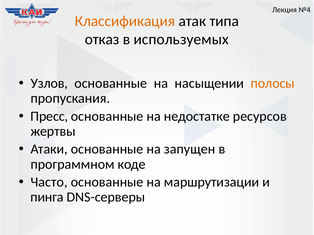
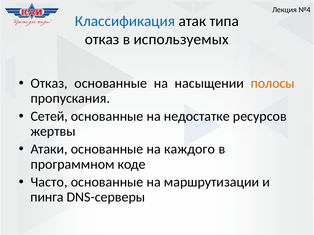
Классификация colour: orange -> blue
Узлов at (49, 84): Узлов -> Отказ
Пресс: Пресс -> Сетей
запущен: запущен -> каждого
